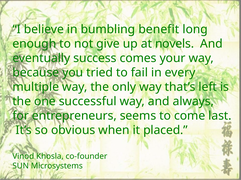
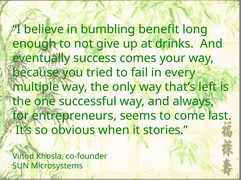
novels: novels -> drinks
placed: placed -> stories
